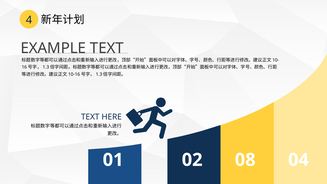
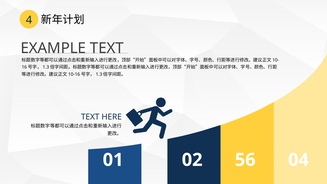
08: 08 -> 56
